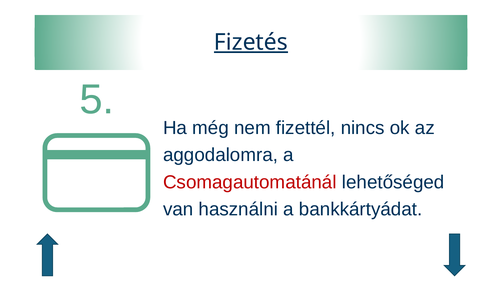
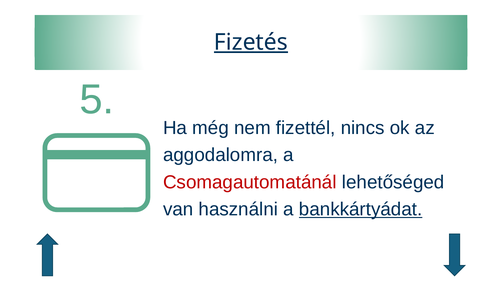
bankkártyádat underline: none -> present
